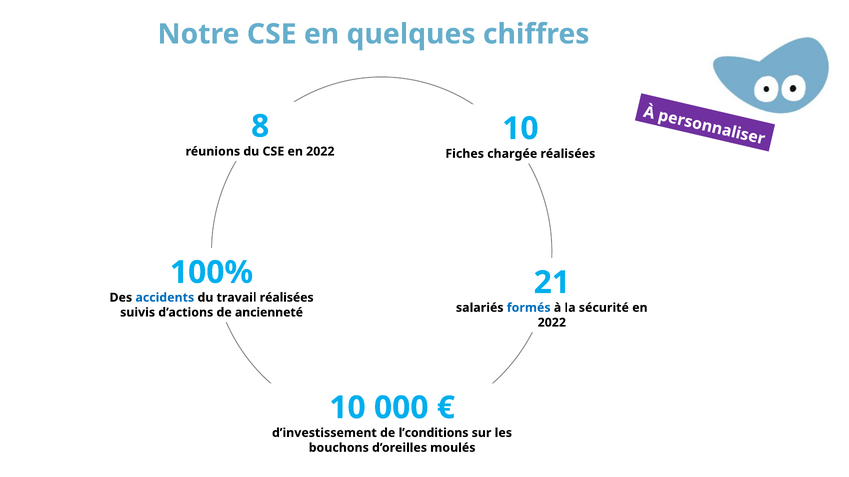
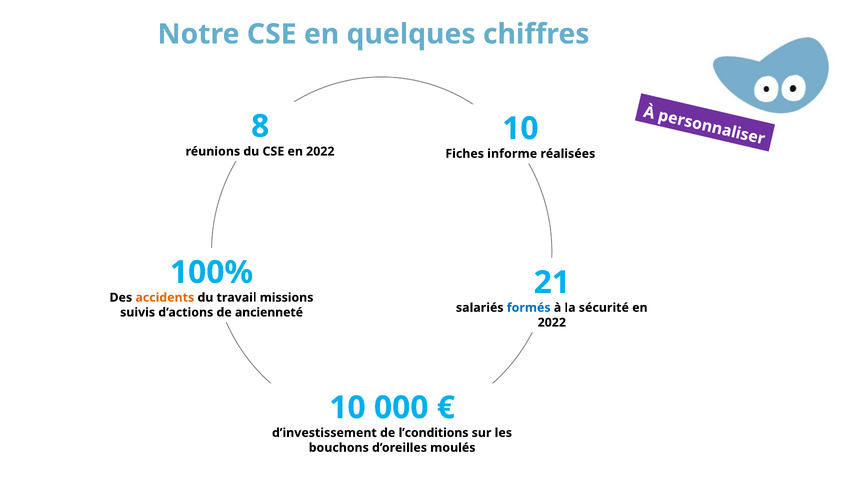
chargée: chargée -> informe
accidents colour: blue -> orange
travail réalisées: réalisées -> missions
